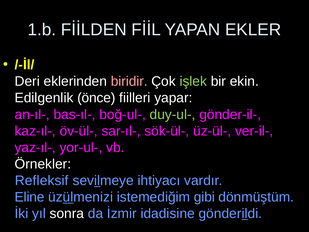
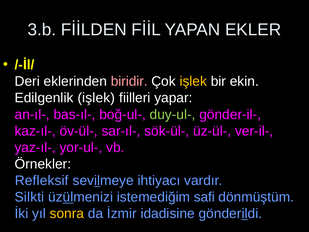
1.b: 1.b -> 3.b
işlek at (193, 81) colour: light green -> yellow
Edilgenlik önce: önce -> işlek
Eline: Eline -> Silkti
gibi: gibi -> safi
sonra colour: white -> yellow
